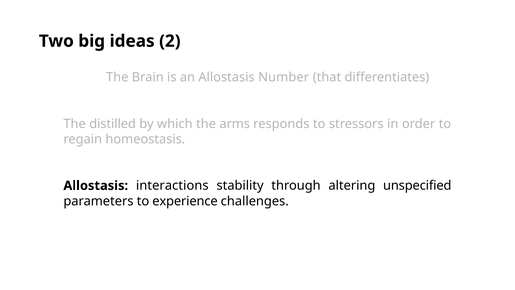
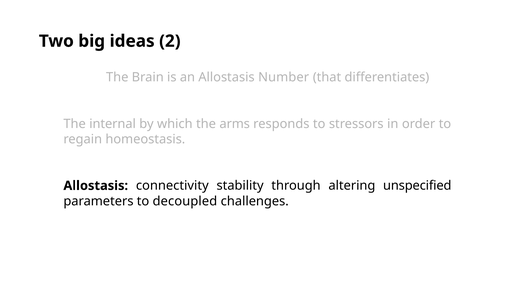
distilled: distilled -> internal
interactions: interactions -> connectivity
experience: experience -> decoupled
